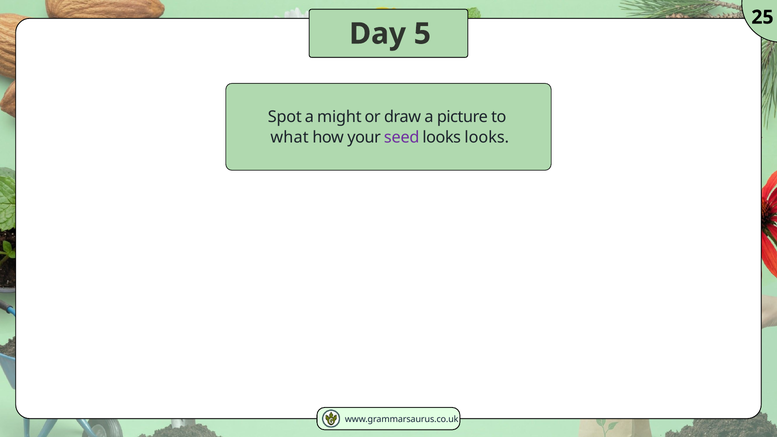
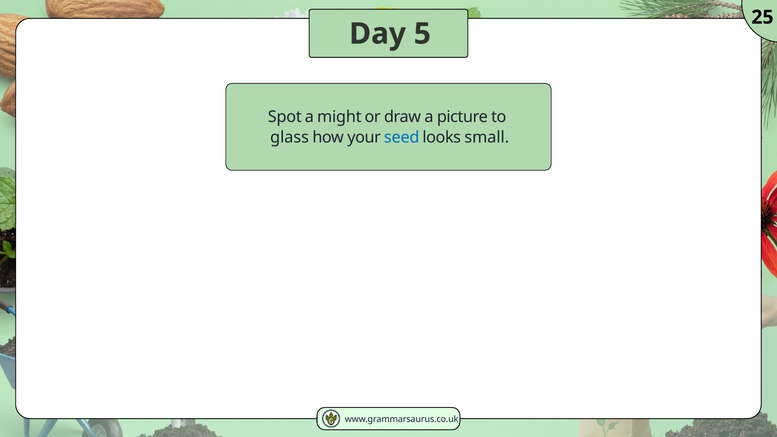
what: what -> glass
seed colour: purple -> blue
looks looks: looks -> small
